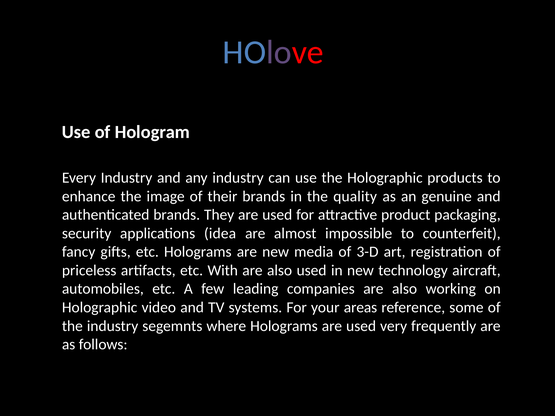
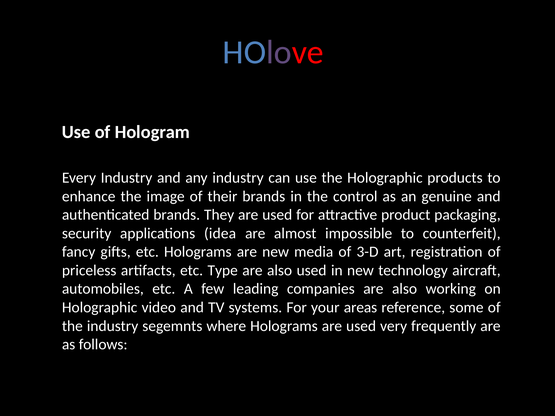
quality: quality -> control
With: With -> Type
